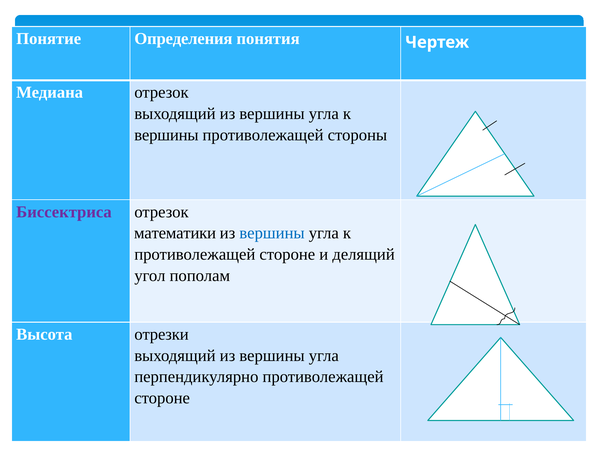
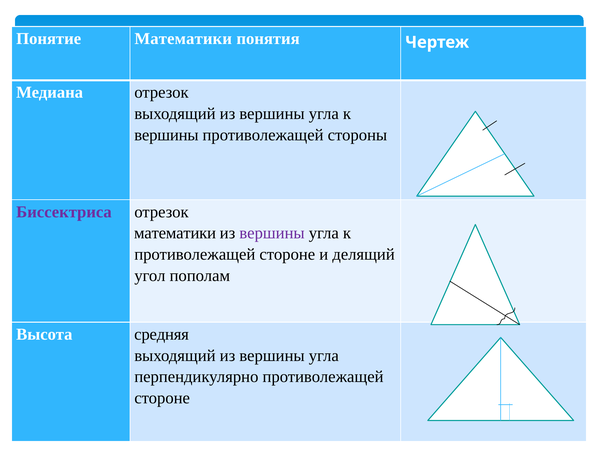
Понятие Определения: Определения -> Математики
вершины at (272, 233) colour: blue -> purple
отрезки: отрезки -> средняя
